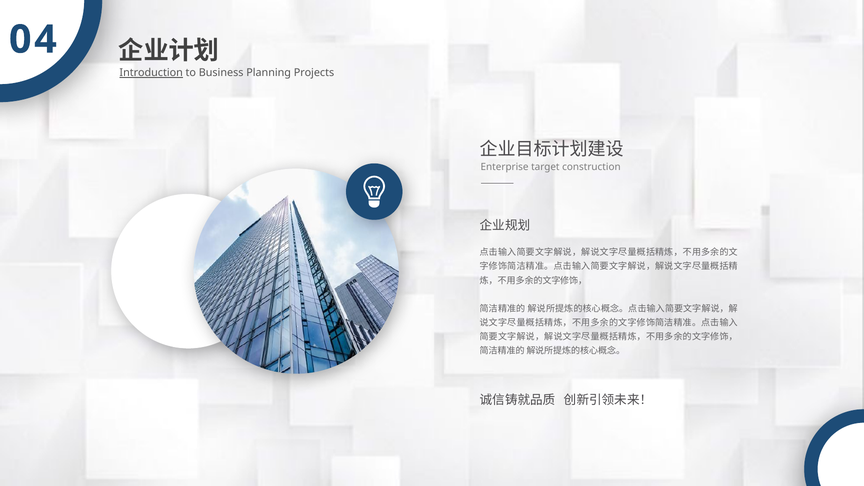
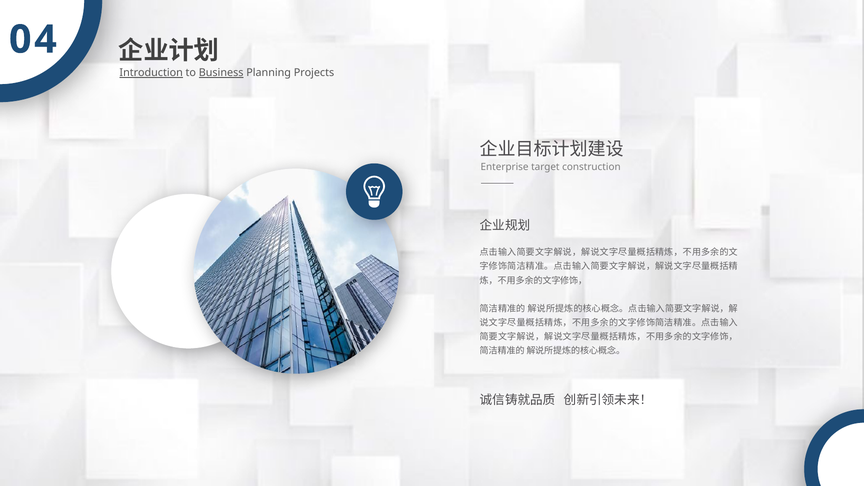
Business underline: none -> present
